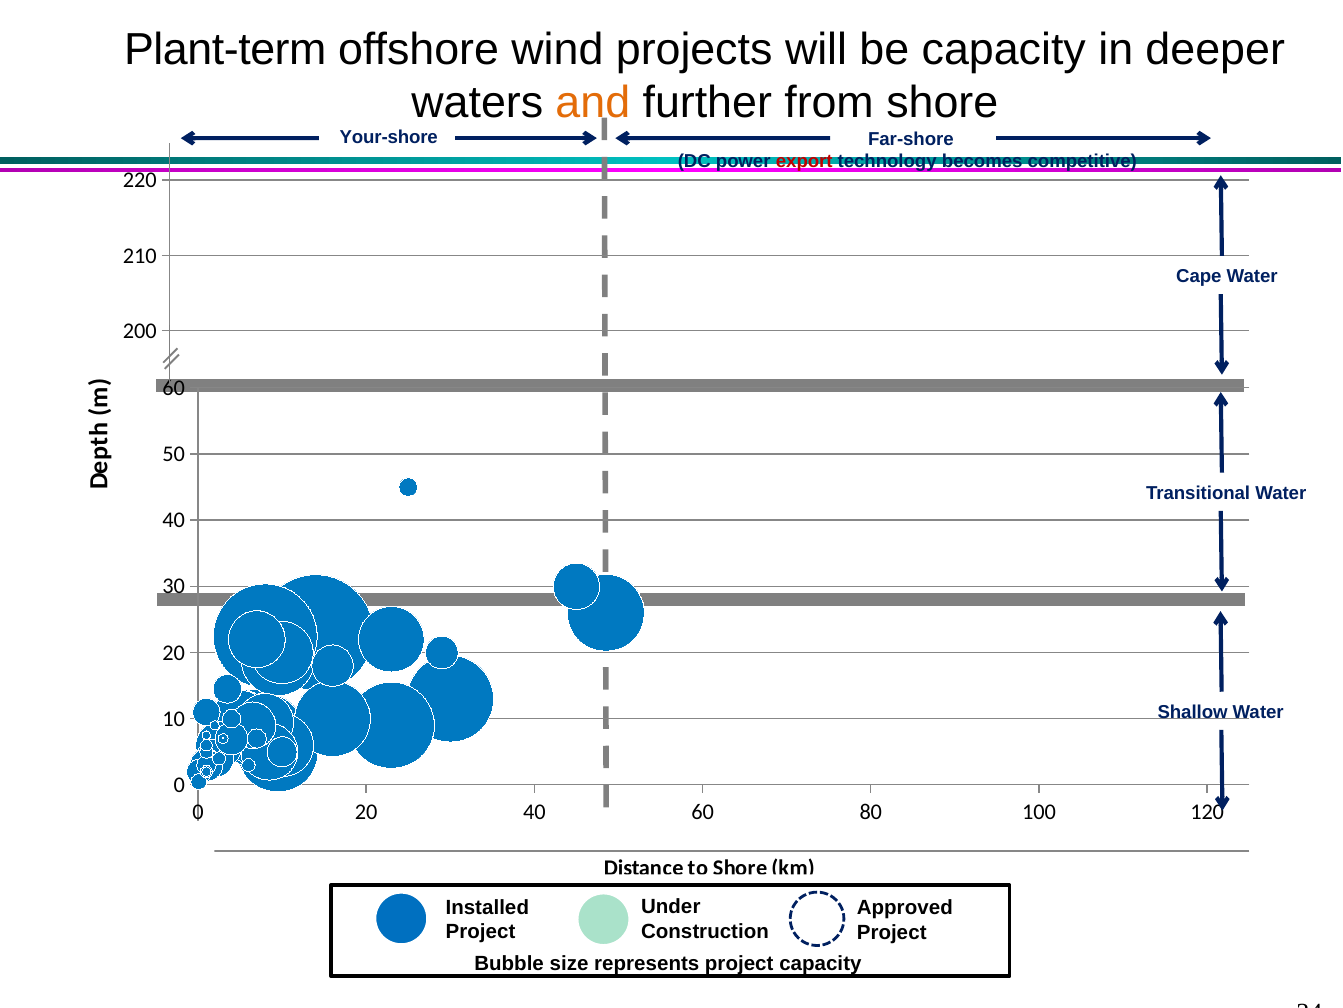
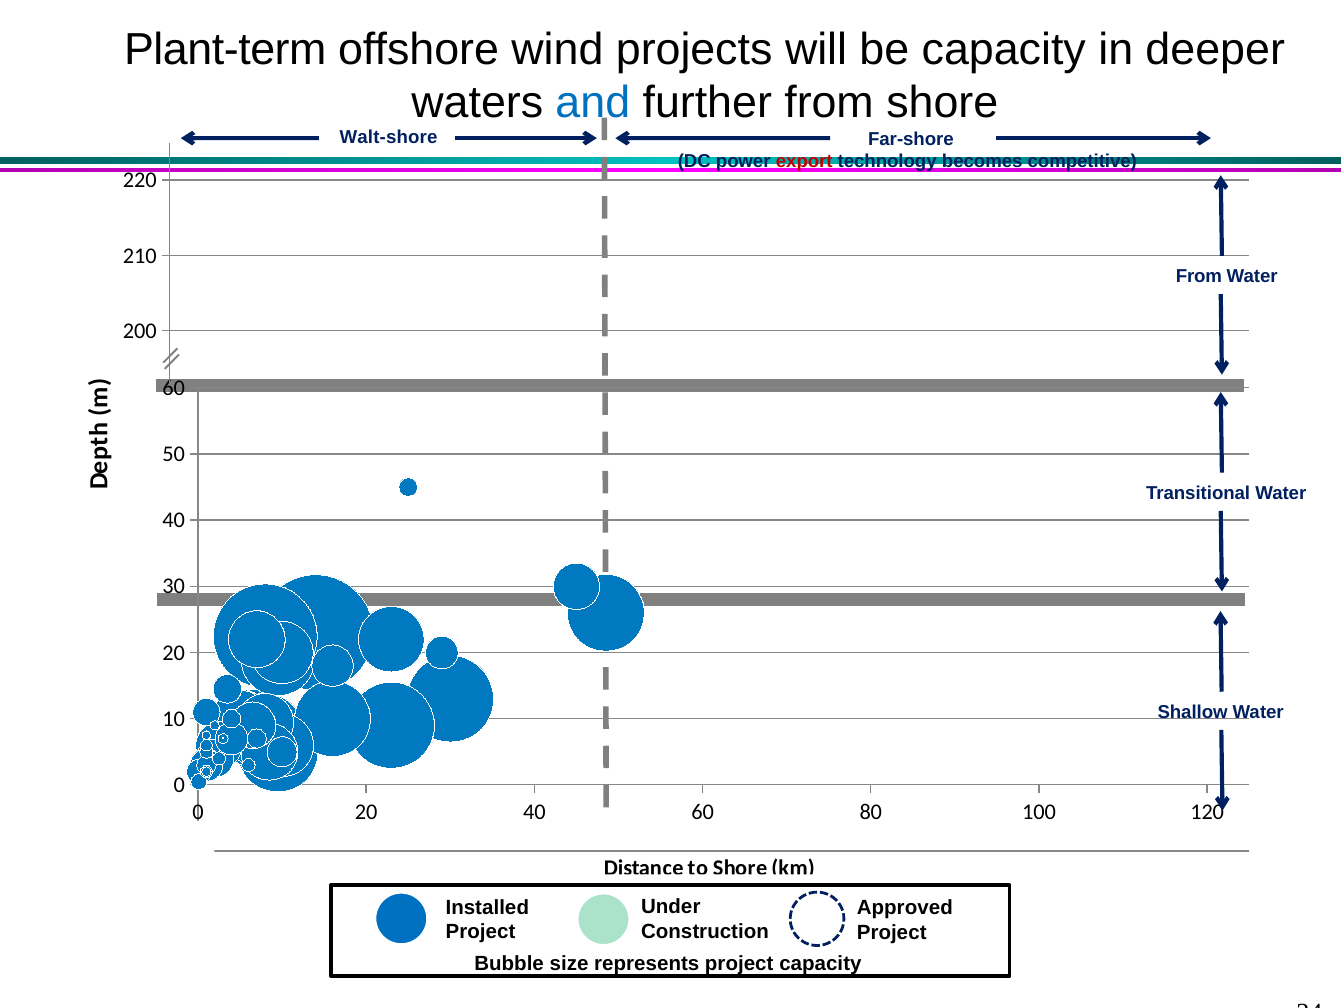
and colour: orange -> blue
Your-shore: Your-shore -> Walt-shore
Cape at (1199, 277): Cape -> From
